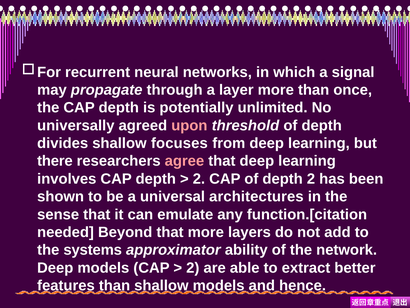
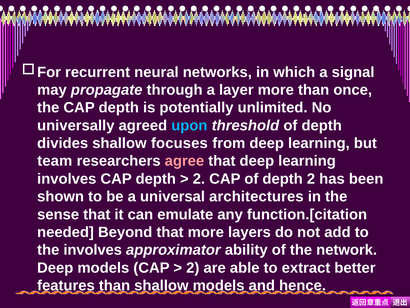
upon colour: pink -> light blue
there: there -> team
the systems: systems -> involves
